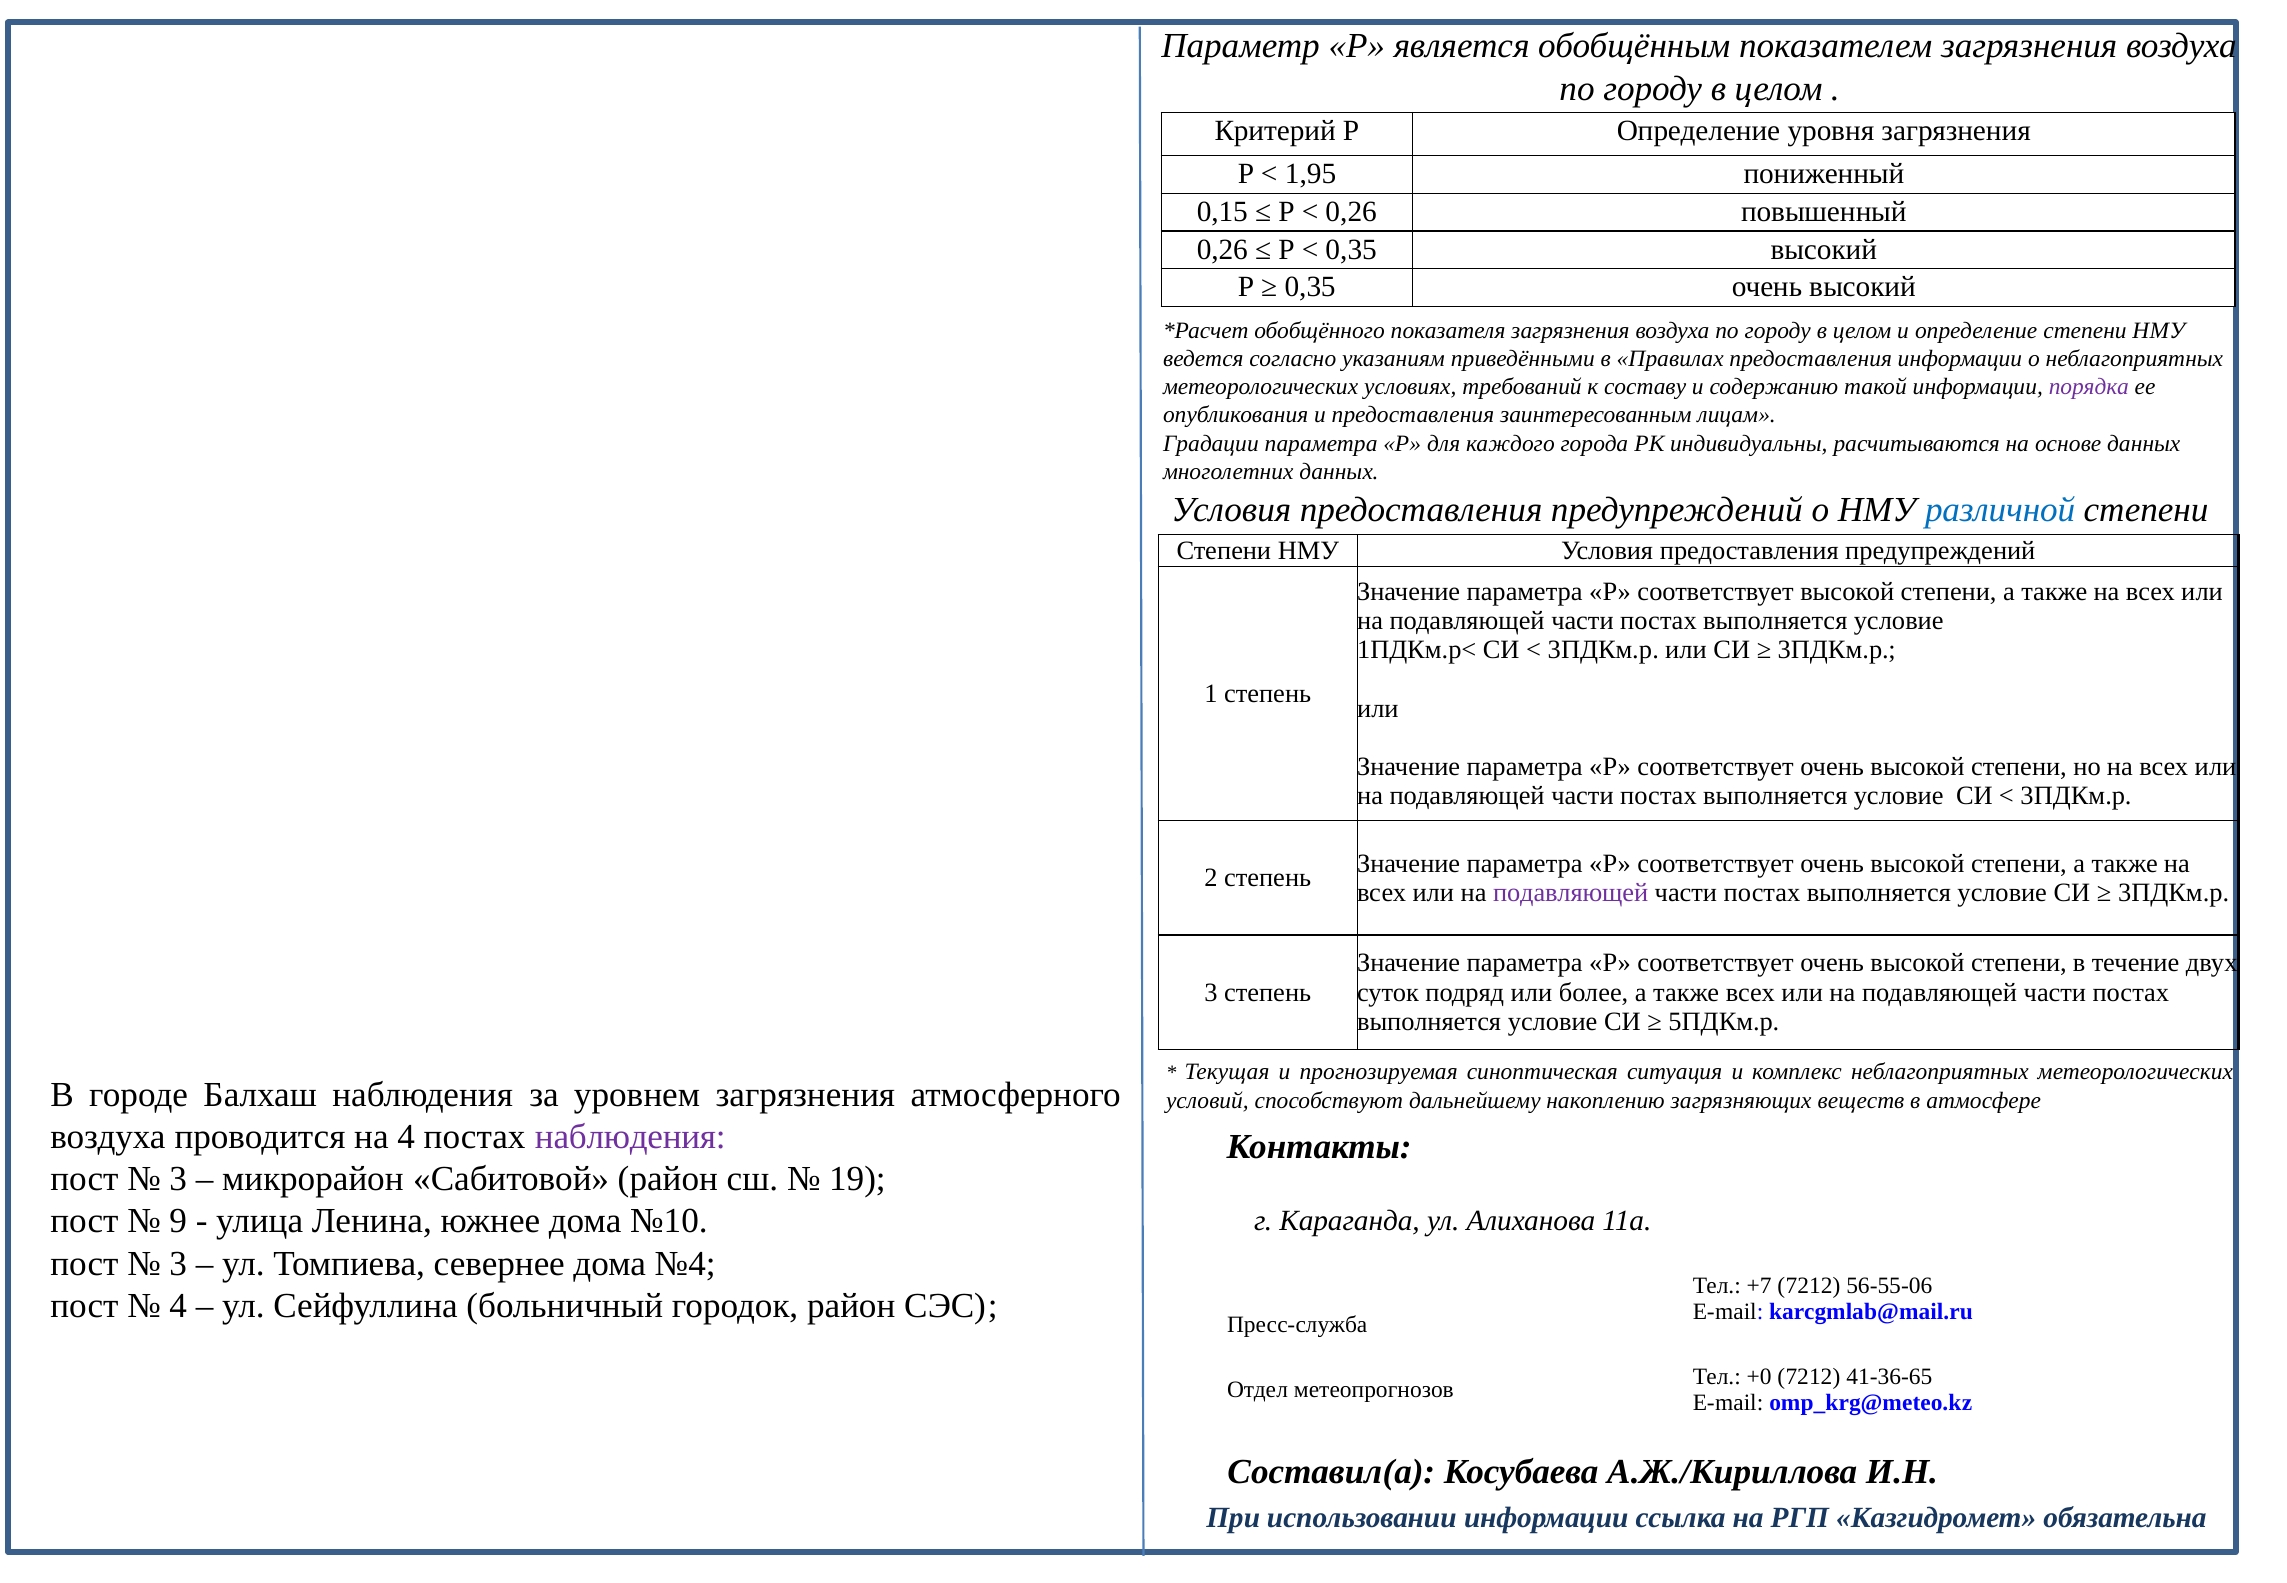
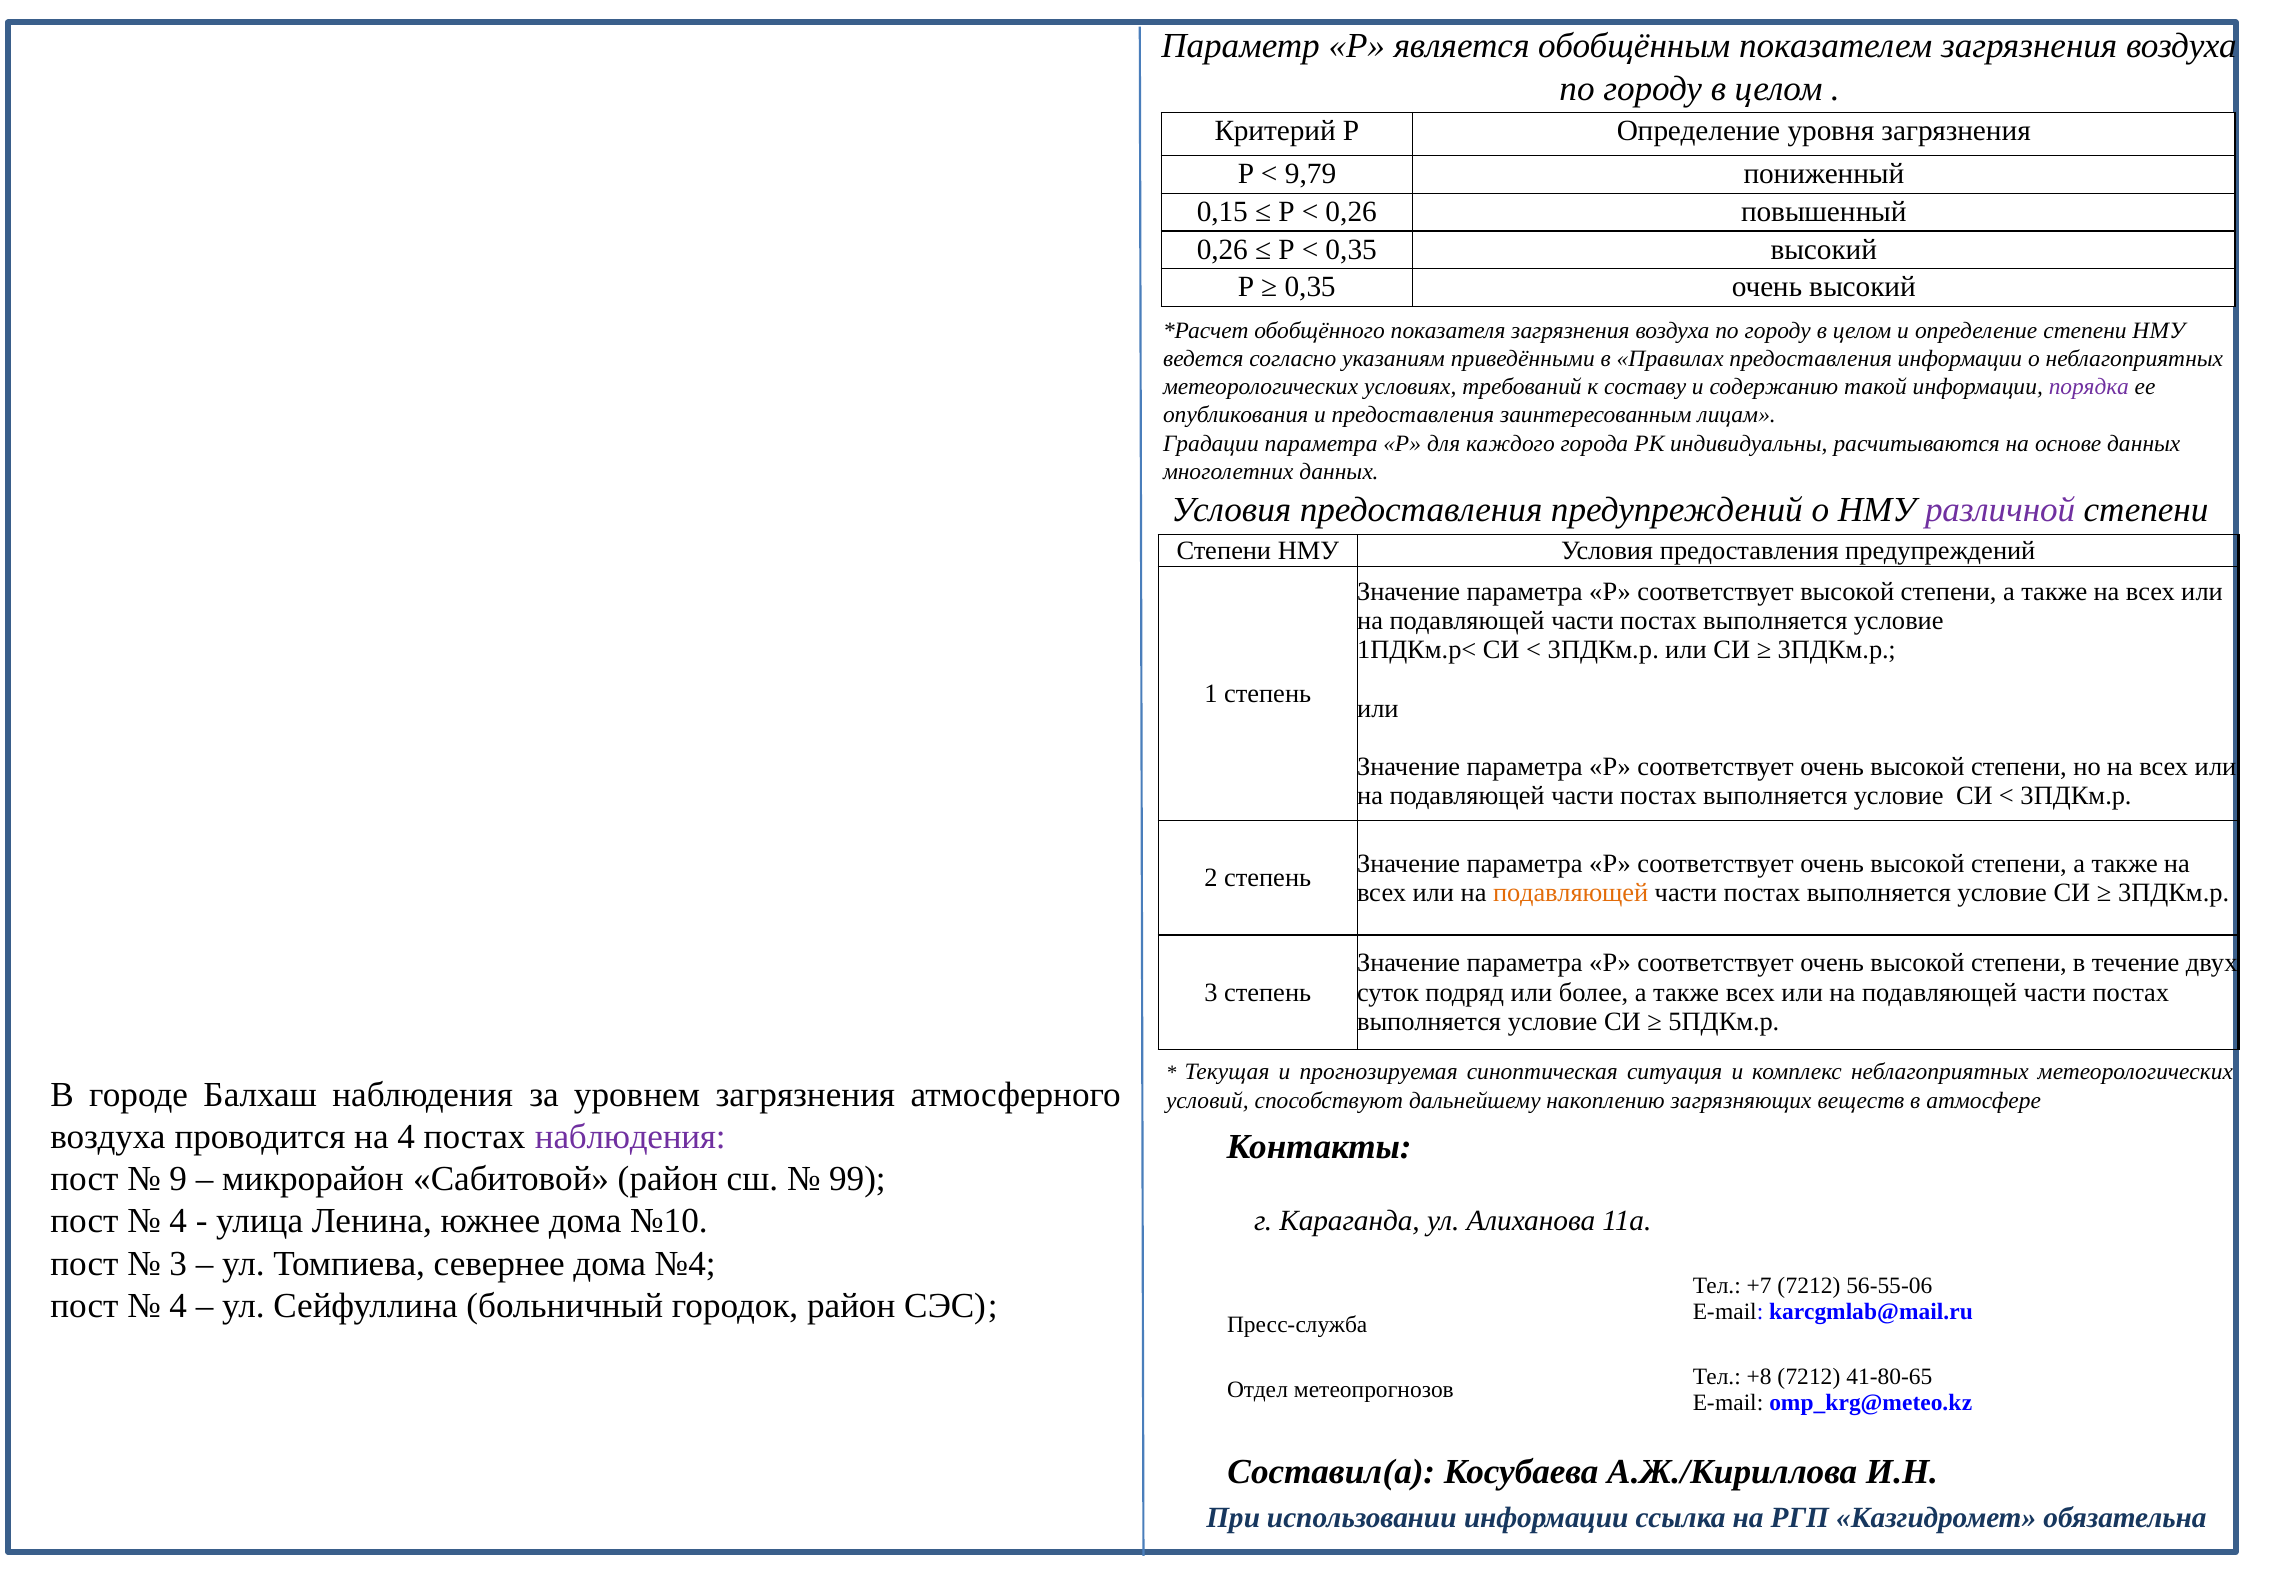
1,95: 1,95 -> 9,79
различной colour: blue -> purple
подавляющей at (1571, 893) colour: purple -> orange
3 at (178, 1179): 3 -> 9
19: 19 -> 99
9 at (178, 1221): 9 -> 4
+0: +0 -> +8
41-36-65: 41-36-65 -> 41-80-65
